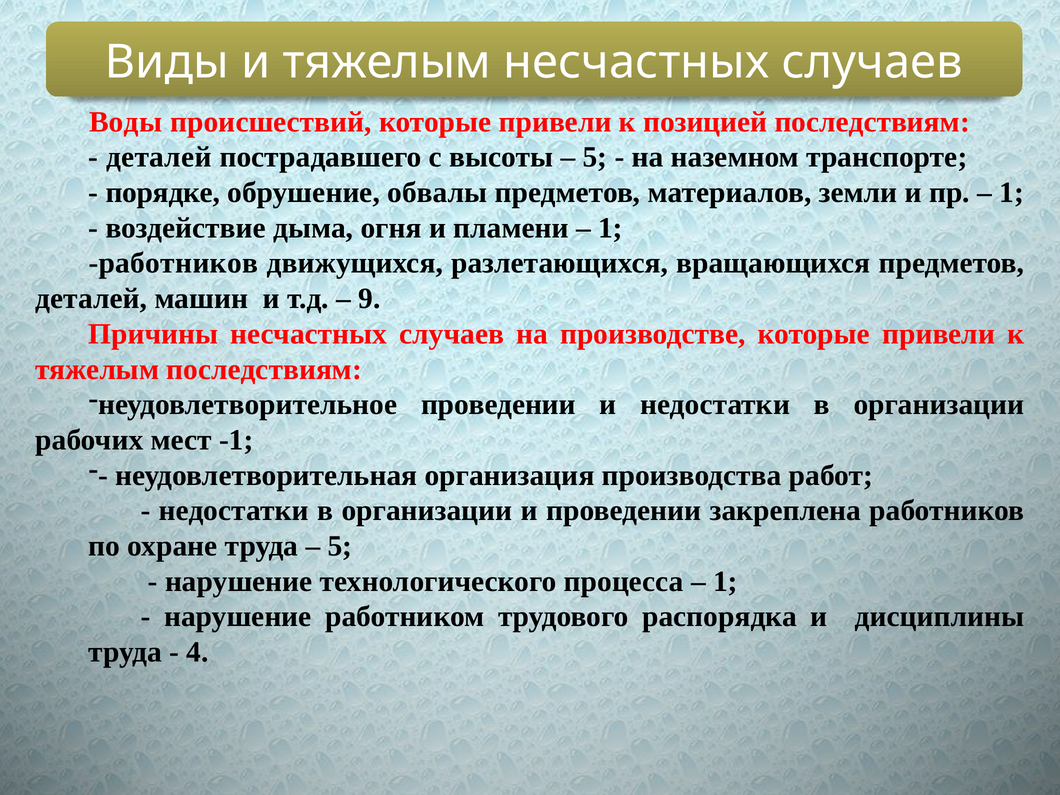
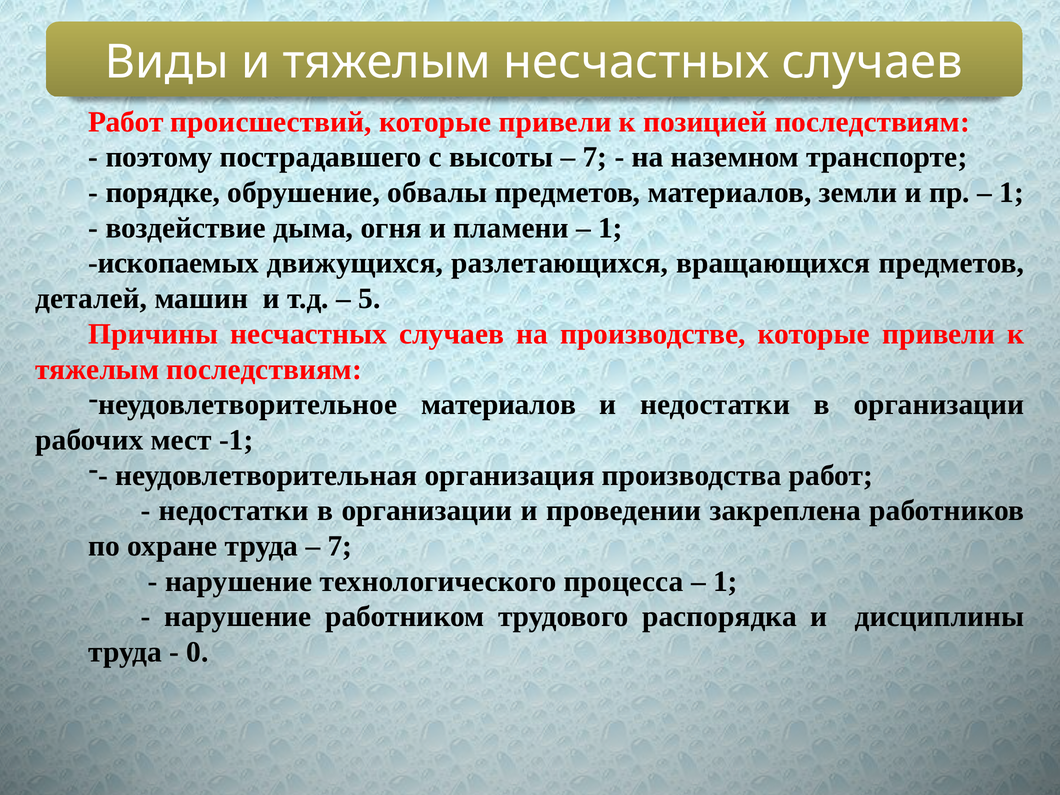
Воды at (126, 122): Воды -> Работ
деталей at (159, 157): деталей -> поэтому
5 at (595, 157): 5 -> 7
работников at (173, 263): работников -> ископаемых
9: 9 -> 5
неудовлетворительное проведении: проведении -> материалов
5 at (340, 546): 5 -> 7
4: 4 -> 0
